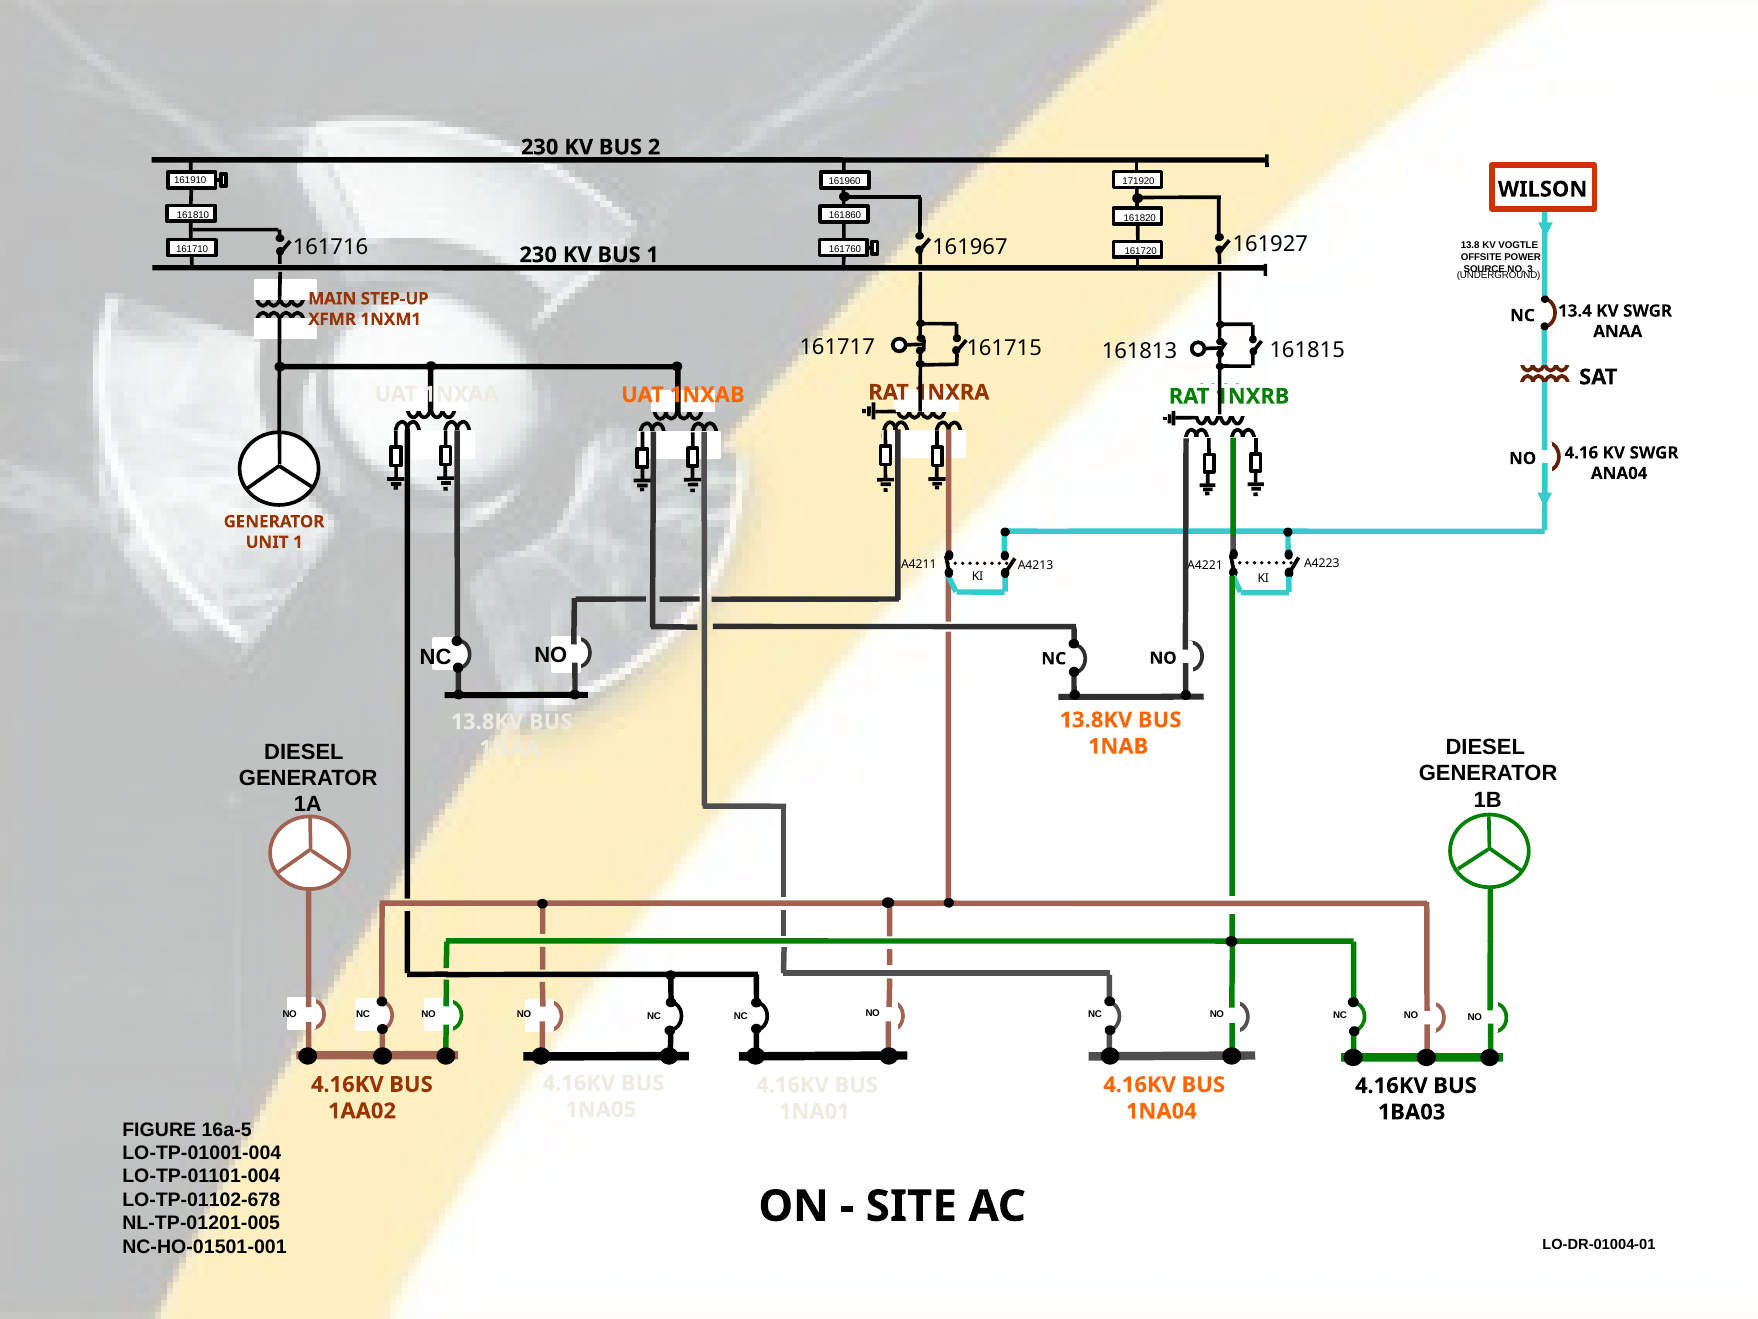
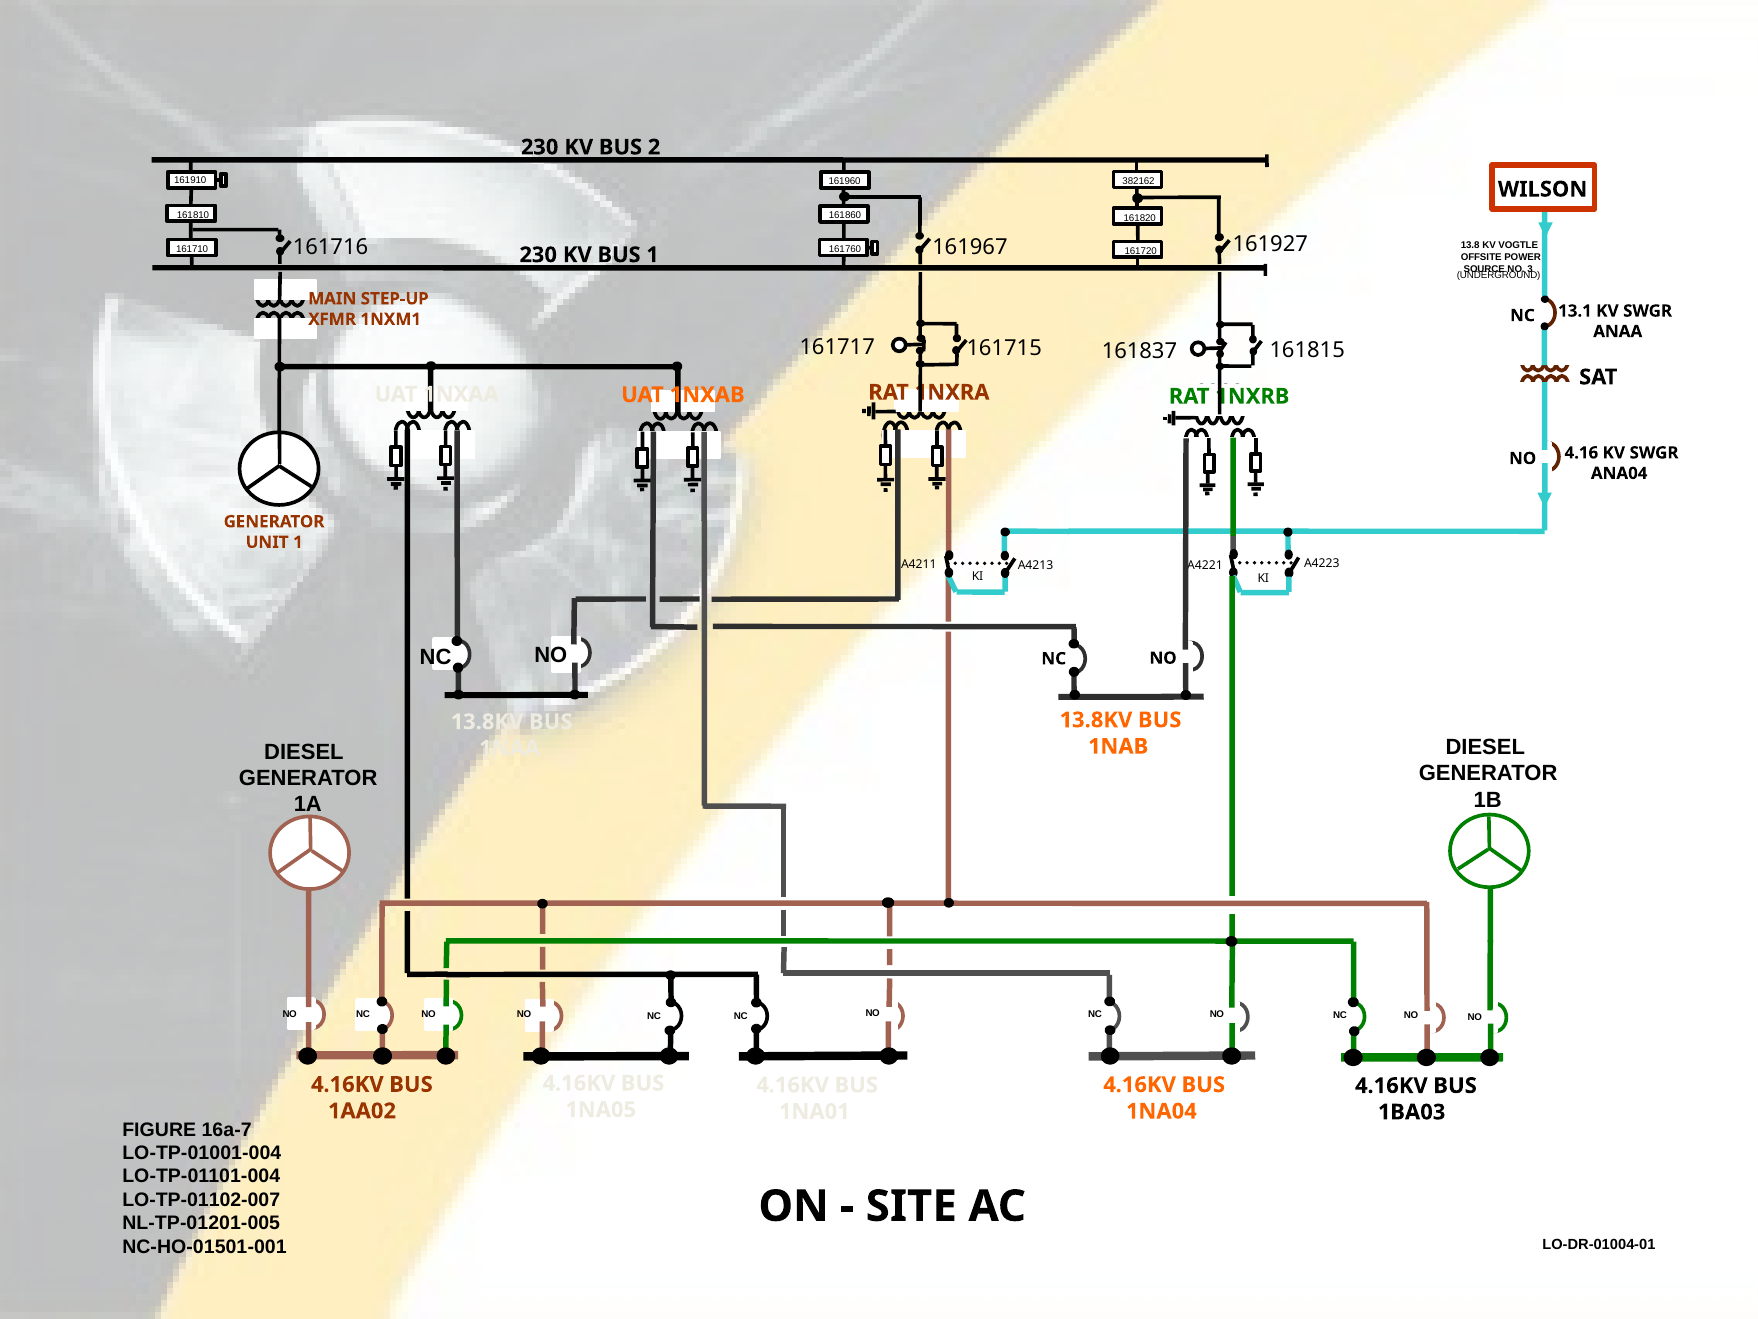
171920: 171920 -> 382162
13.4: 13.4 -> 13.1
161813: 161813 -> 161837
16a-5: 16a-5 -> 16a-7
LO-TP-01102-678: LO-TP-01102-678 -> LO-TP-01102-007
